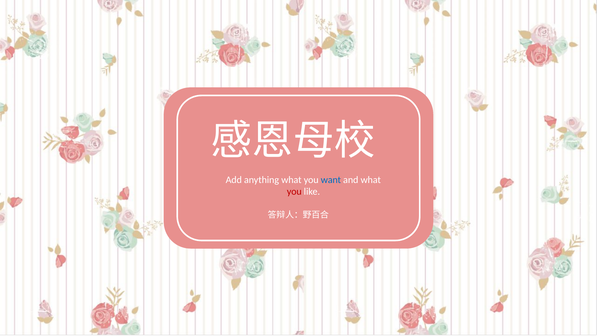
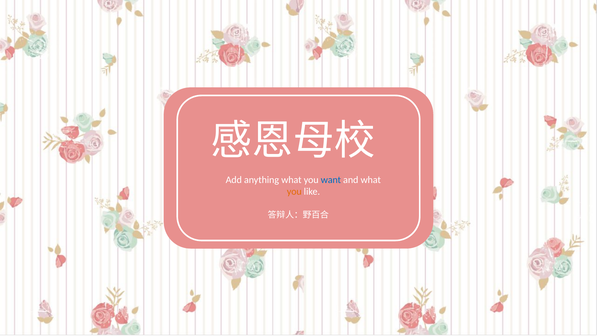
you at (294, 192) colour: red -> orange
